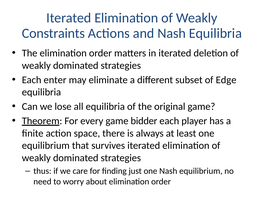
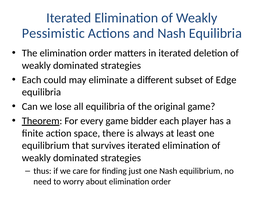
Constraints: Constraints -> Pessimistic
enter: enter -> could
